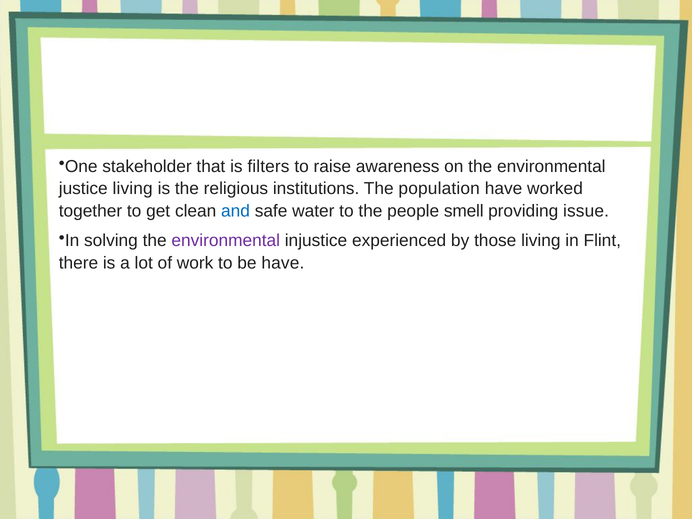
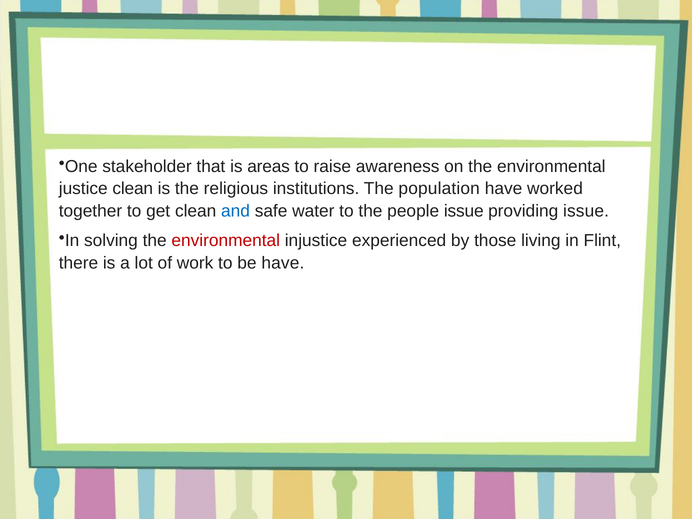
filters: filters -> areas
justice living: living -> clean
people smell: smell -> issue
environmental at (226, 241) colour: purple -> red
